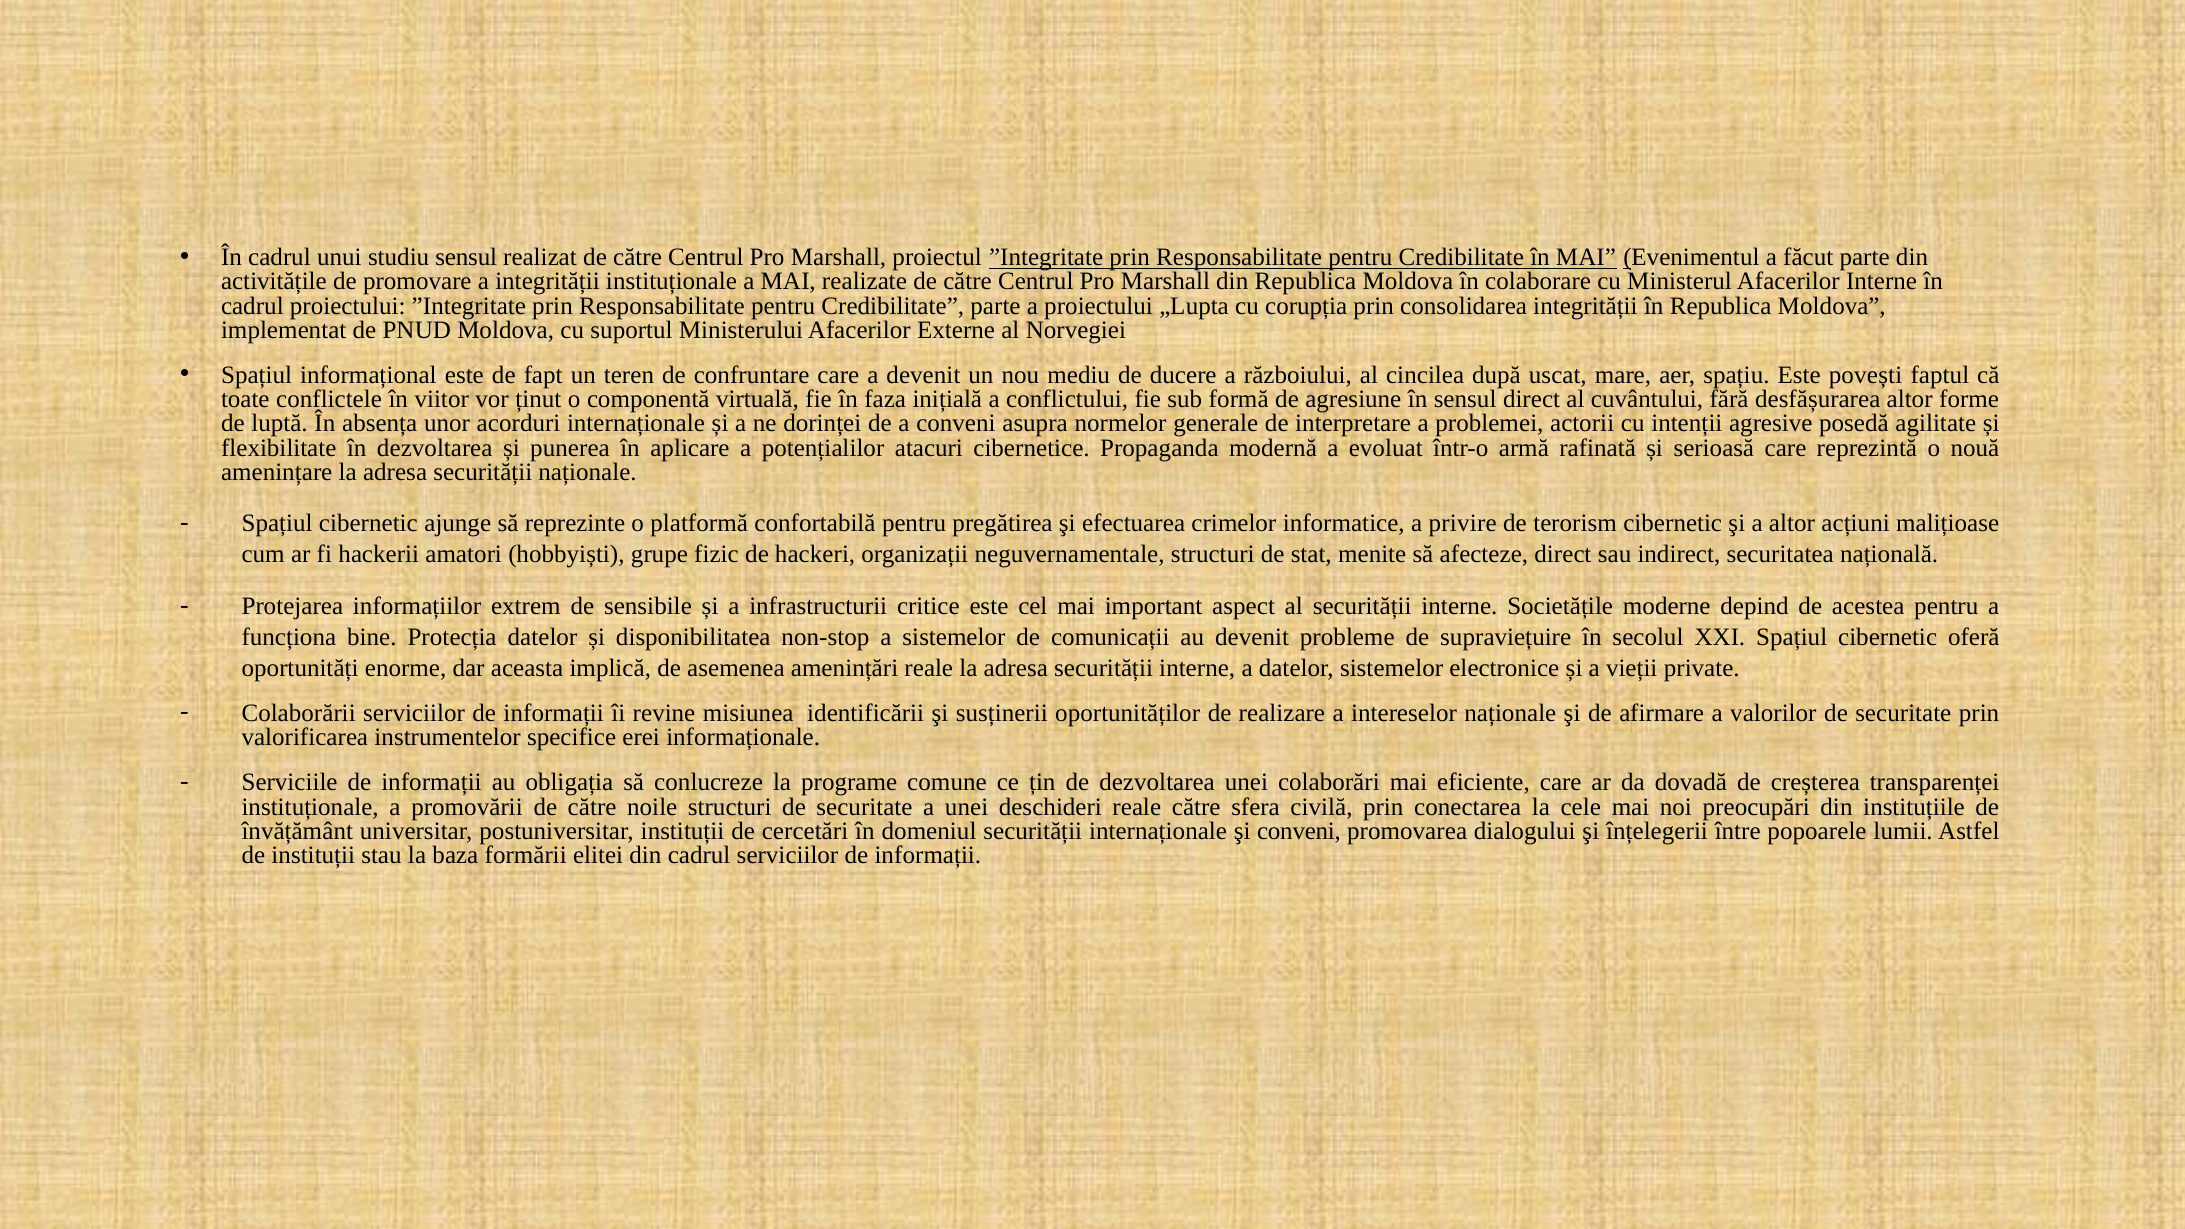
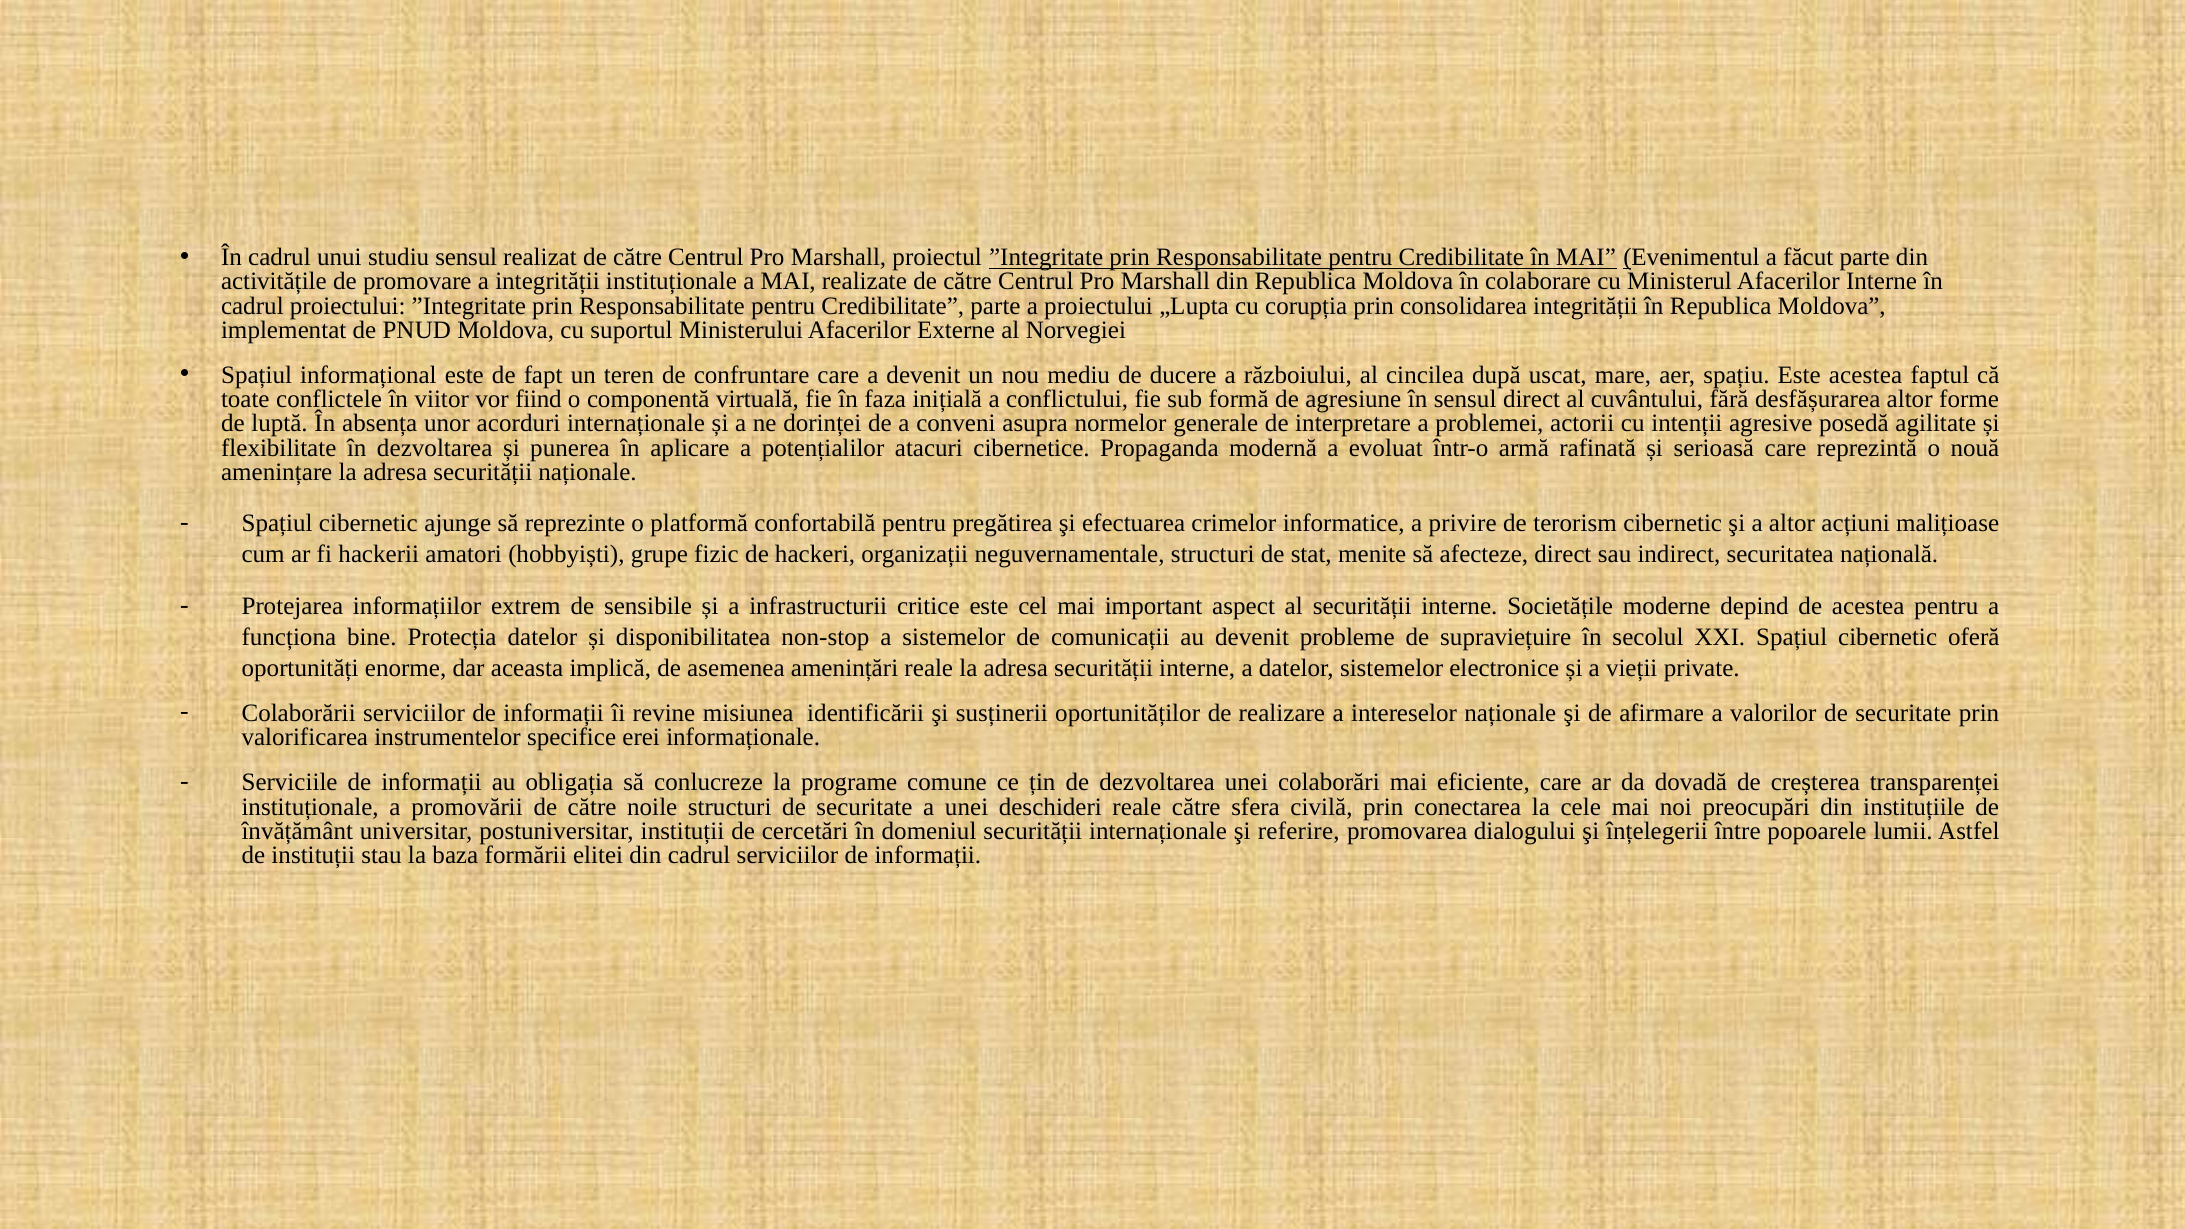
Este povești: povești -> acestea
ținut: ținut -> fiind
şi conveni: conveni -> referire
